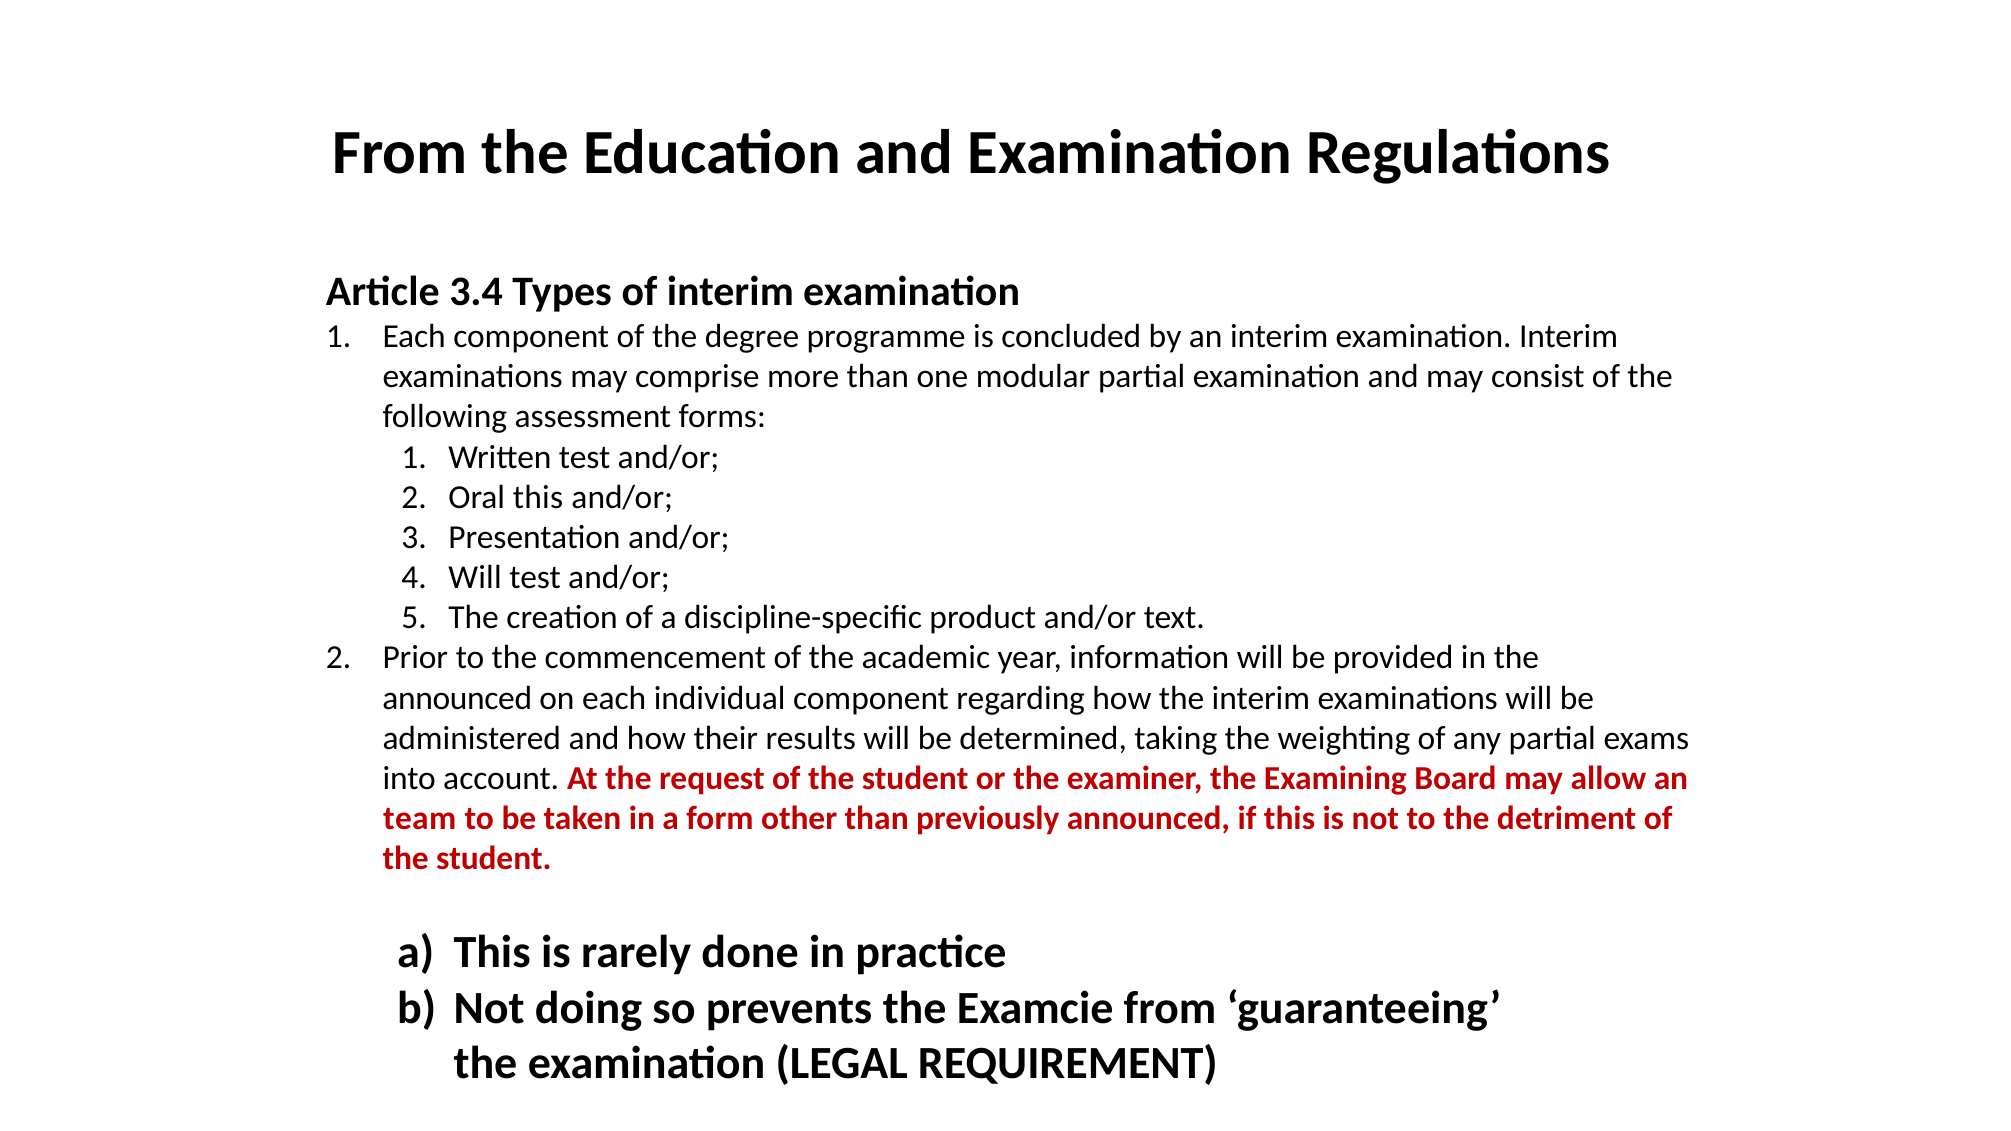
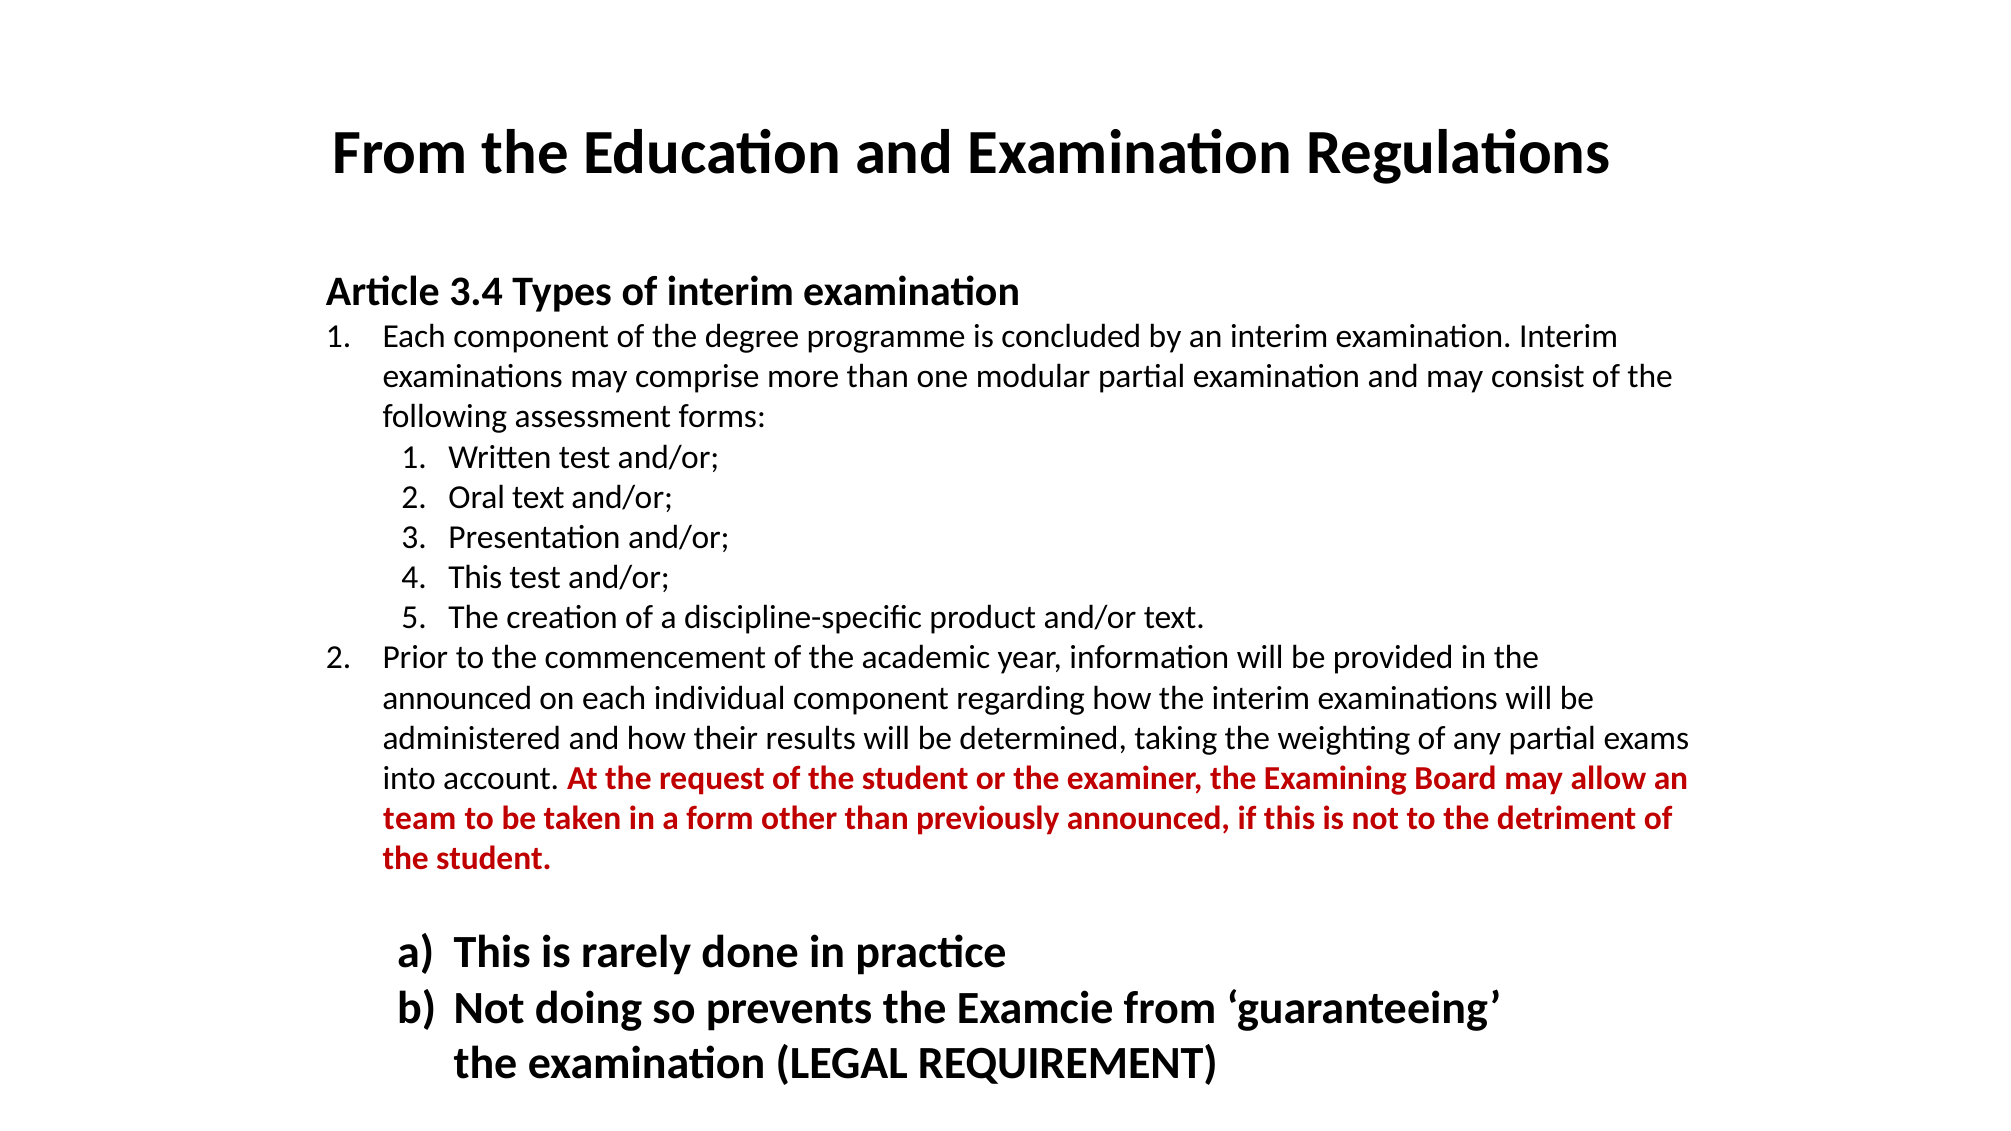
Oral this: this -> text
Will at (475, 578): Will -> This
